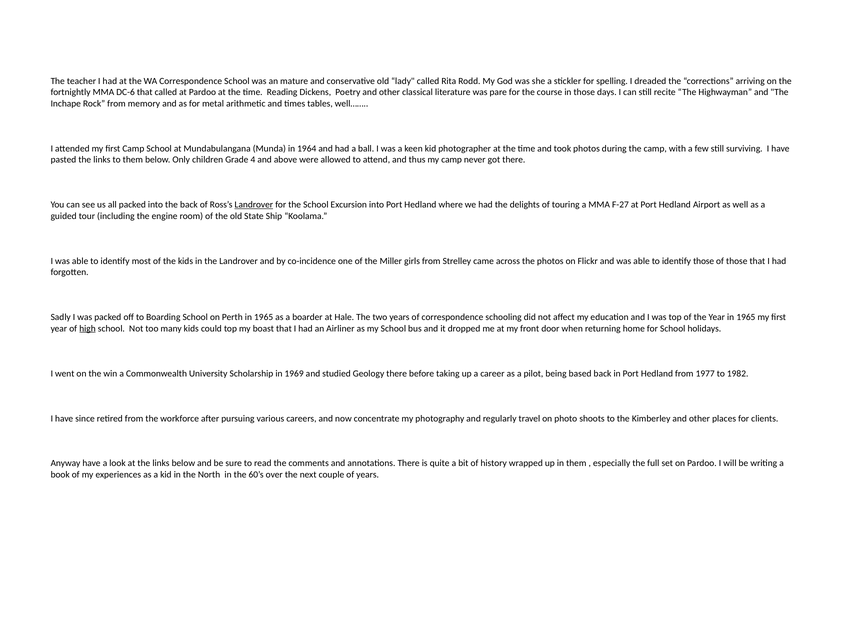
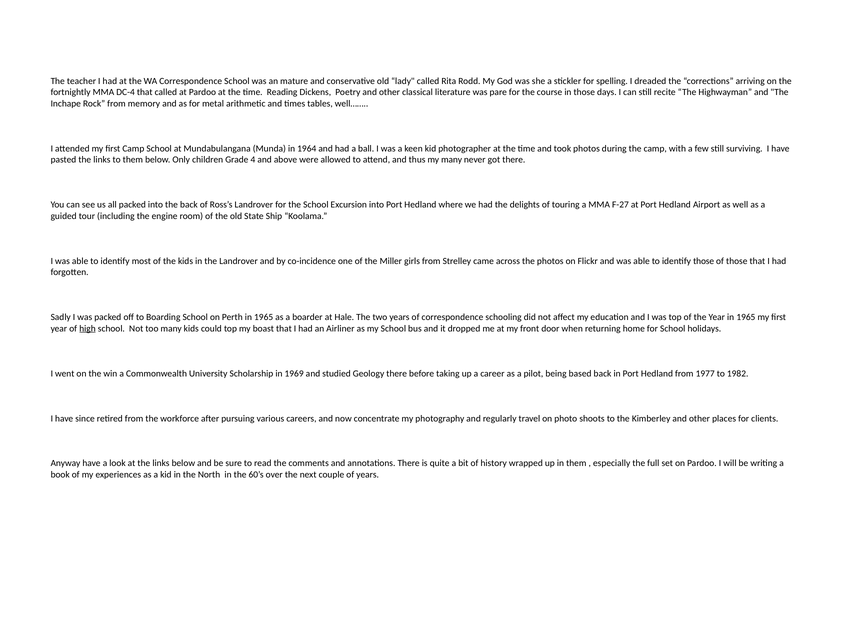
DC-6: DC-6 -> DC-4
my camp: camp -> many
Landrover at (254, 205) underline: present -> none
